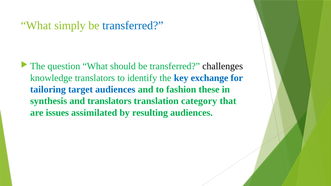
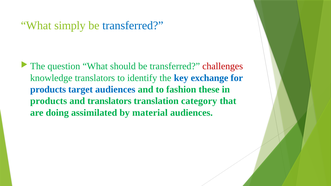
challenges colour: black -> red
tailoring at (48, 90): tailoring -> products
synthesis at (49, 101): synthesis -> products
issues: issues -> doing
resulting: resulting -> material
